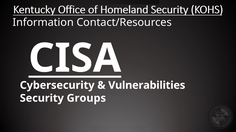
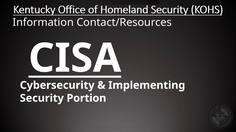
Vulnerabilities: Vulnerabilities -> Implementing
Groups: Groups -> Portion
